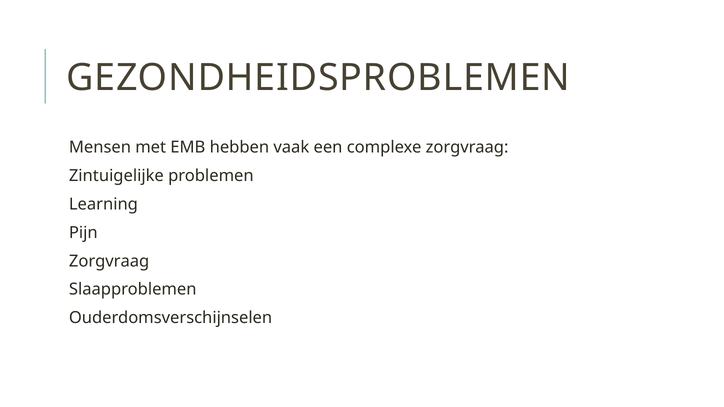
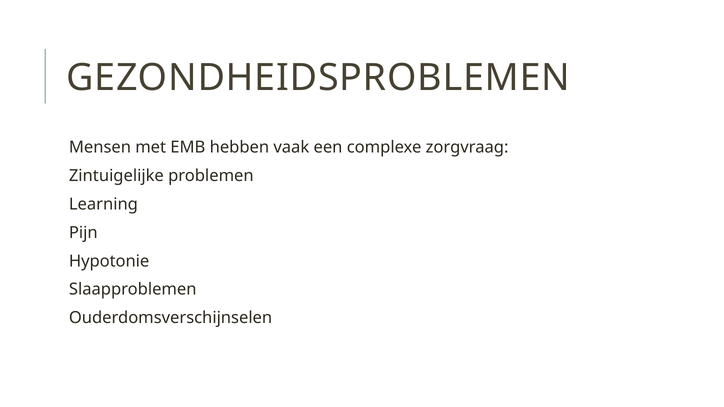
Zorgvraag at (109, 261): Zorgvraag -> Hypotonie
